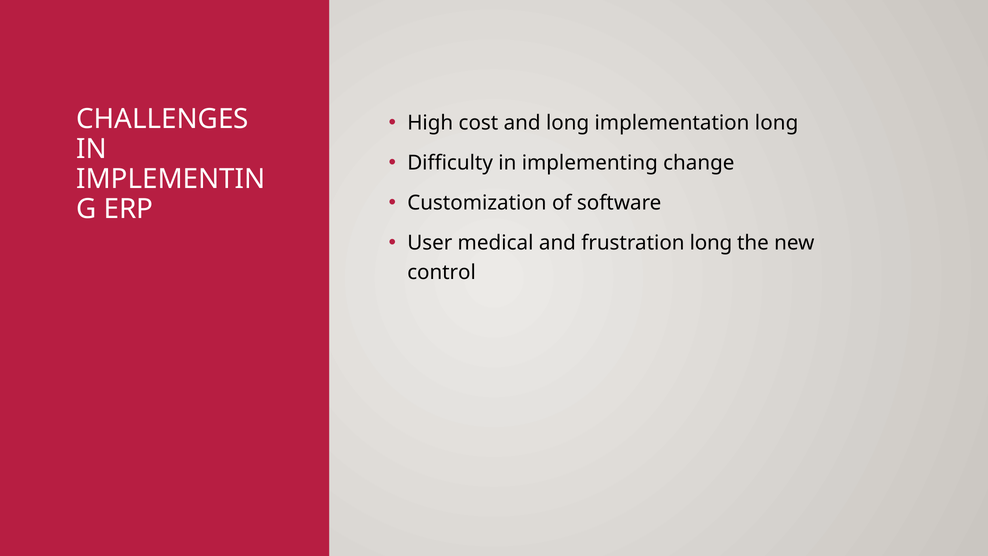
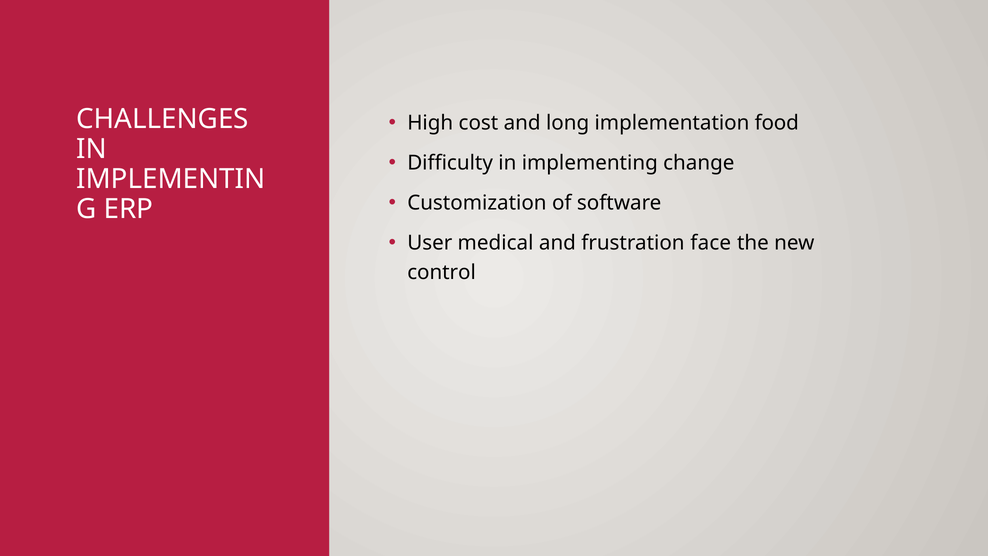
implementation long: long -> food
frustration long: long -> face
